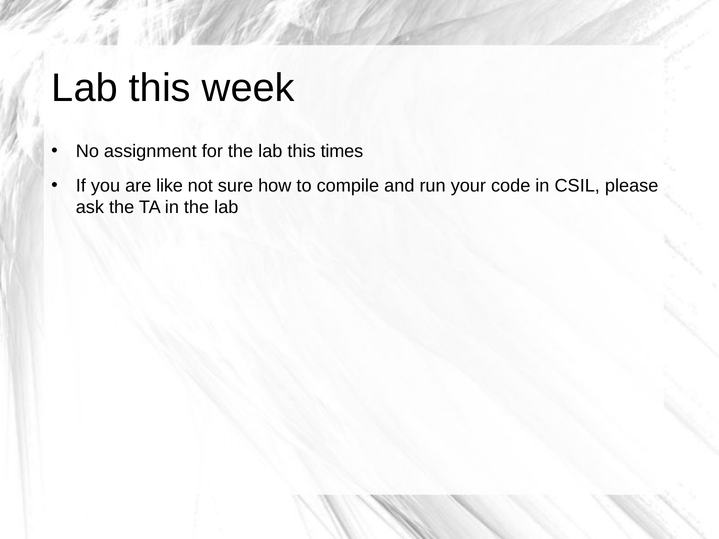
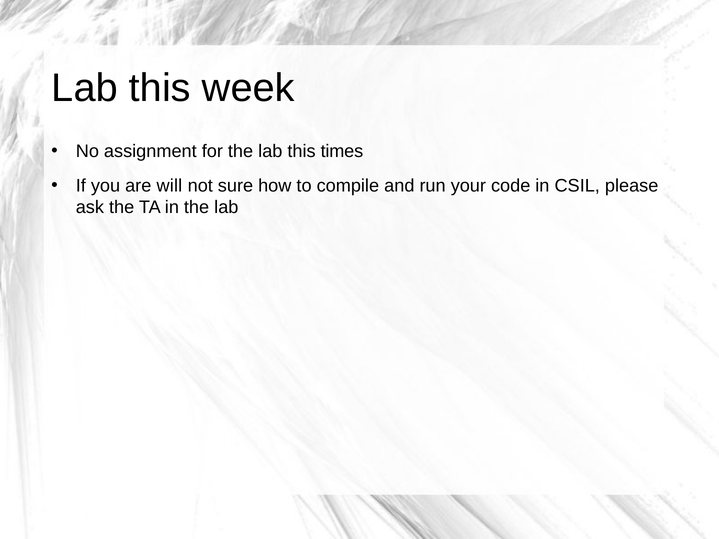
like: like -> will
